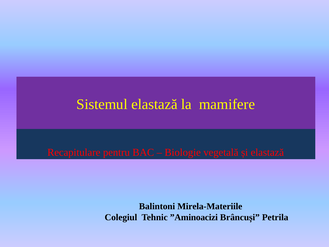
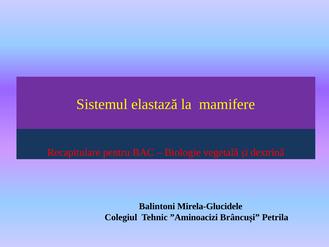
și elastază: elastază -> dextrină
Mirela-Materiile: Mirela-Materiile -> Mirela-Glucidele
